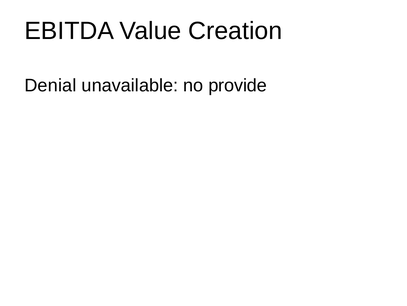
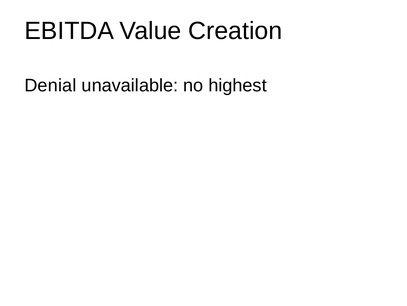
provide: provide -> highest
